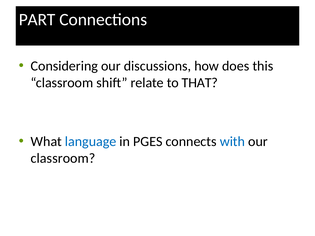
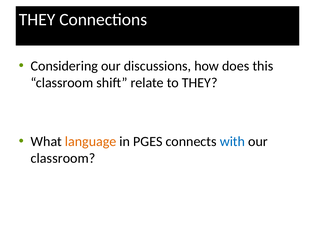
PART at (37, 20): PART -> THEY
to THAT: THAT -> THEY
language colour: blue -> orange
